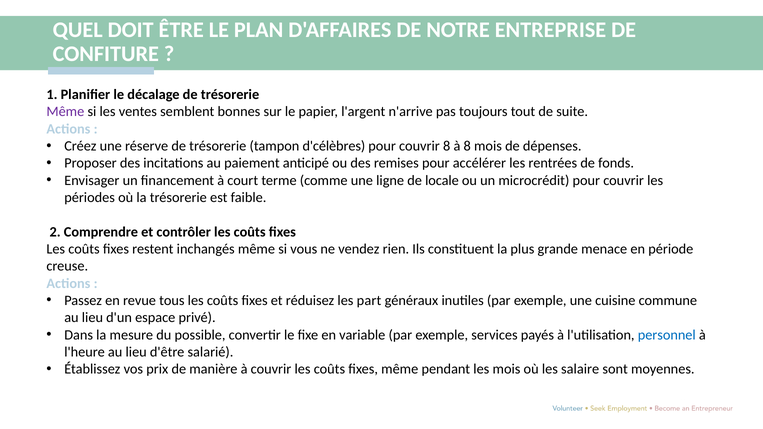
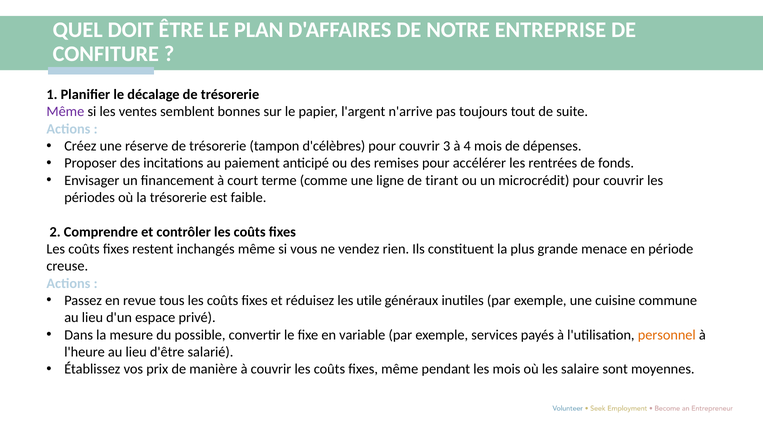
couvrir 8: 8 -> 3
à 8: 8 -> 4
locale: locale -> tirant
part: part -> utile
personnel colour: blue -> orange
